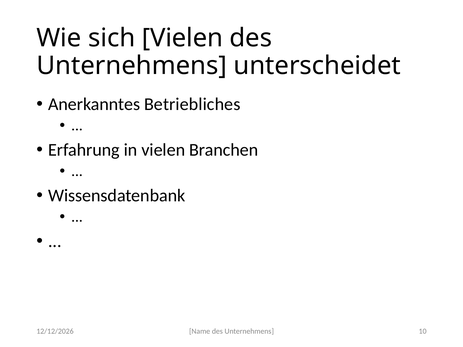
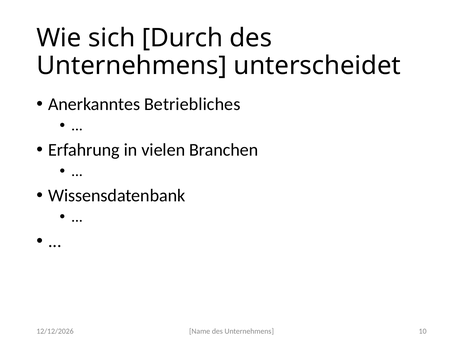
sich Vielen: Vielen -> Durch
